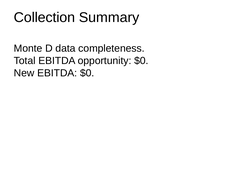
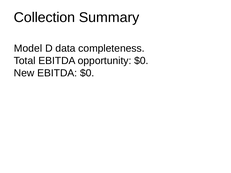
Monte: Monte -> Model
